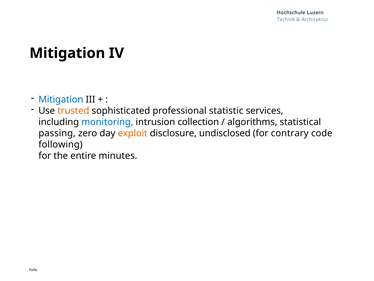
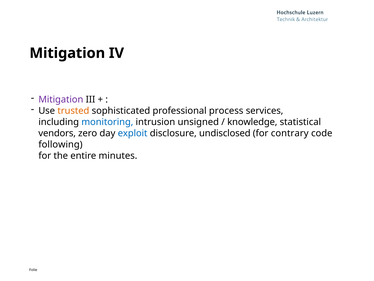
Mitigation at (61, 99) colour: blue -> purple
statistic: statistic -> process
collection: collection -> unsigned
algorithms: algorithms -> knowledge
passing: passing -> vendors
exploit colour: orange -> blue
